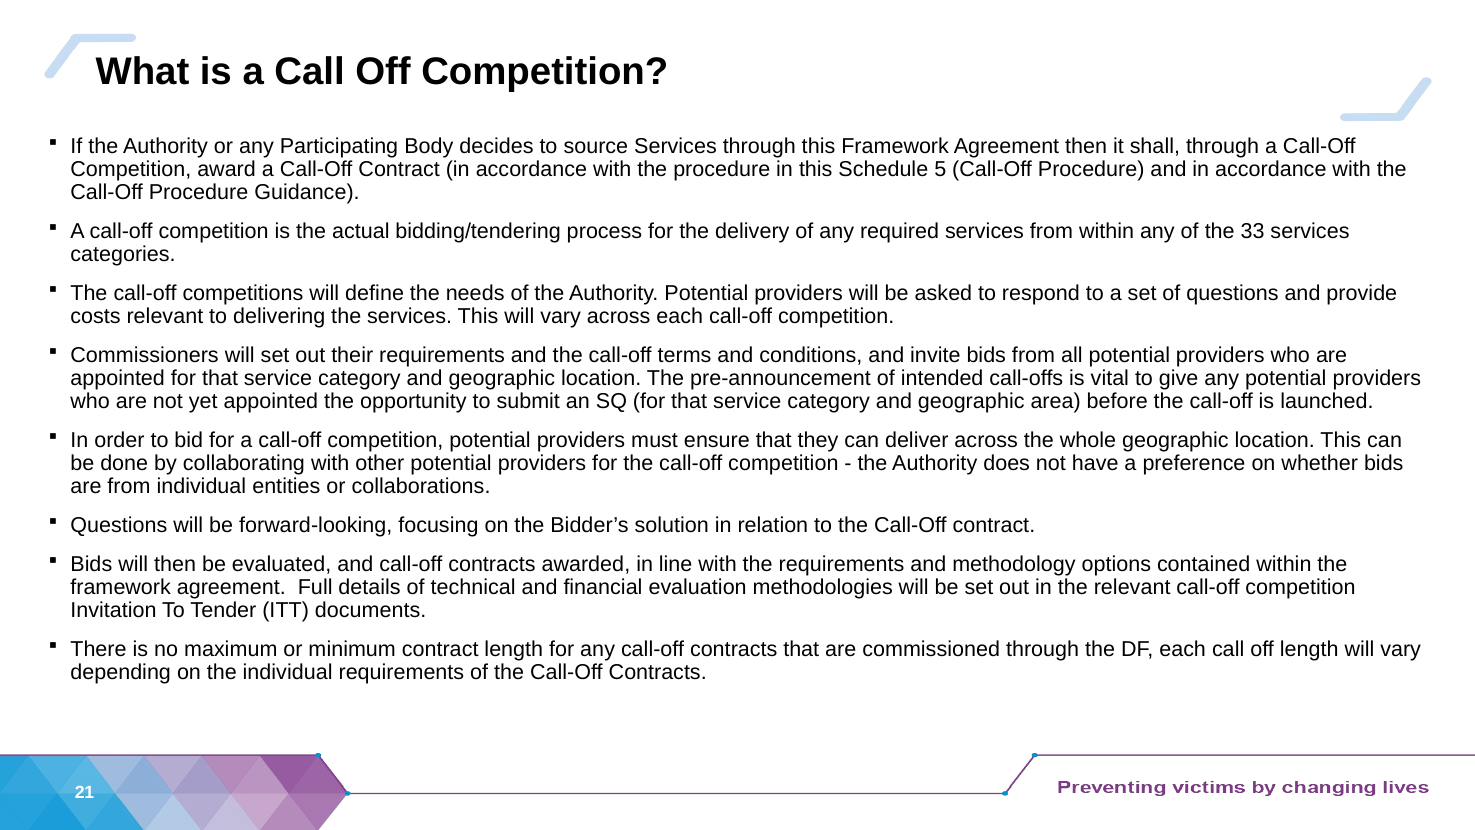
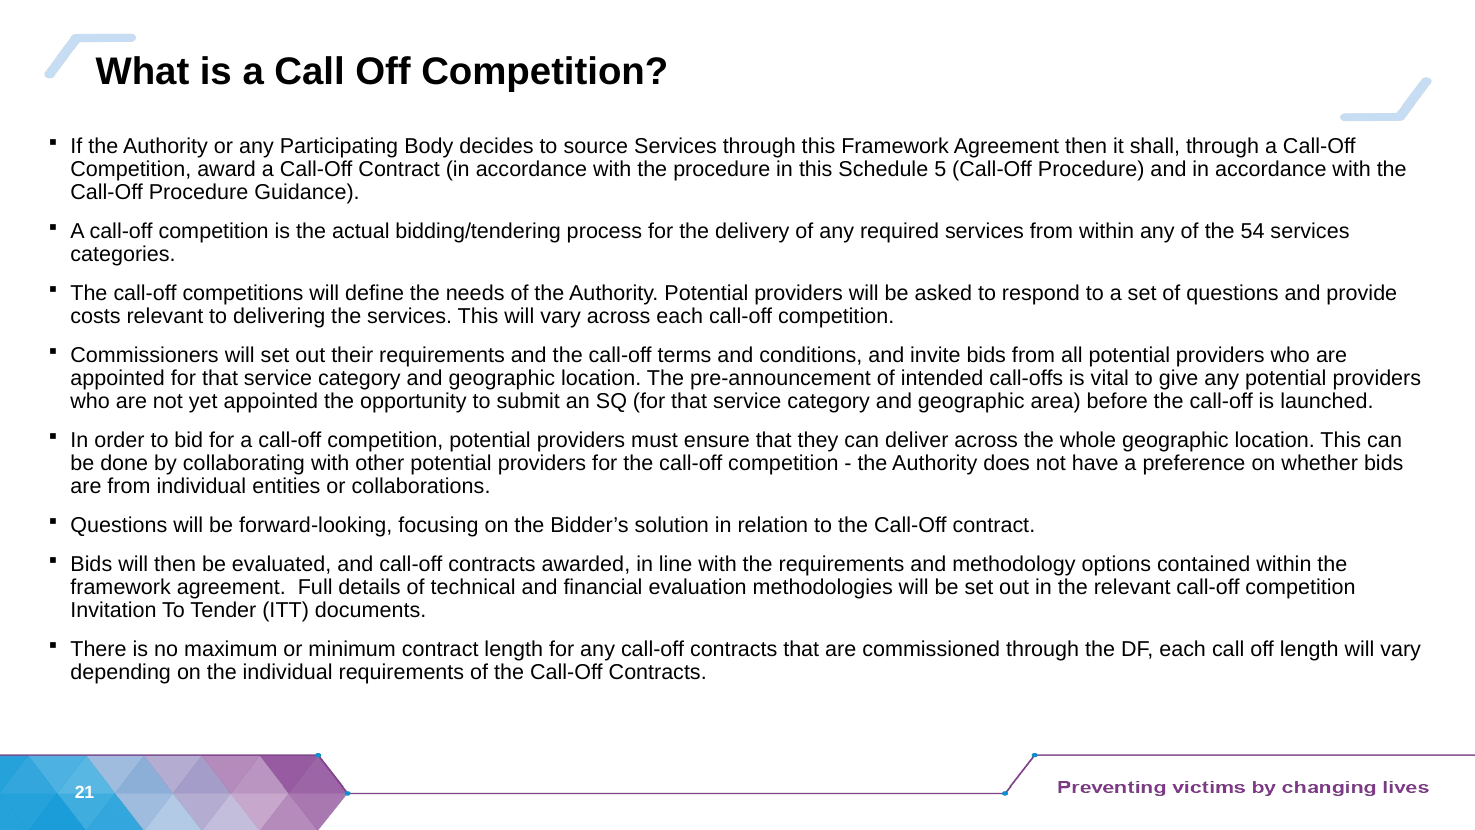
33: 33 -> 54
